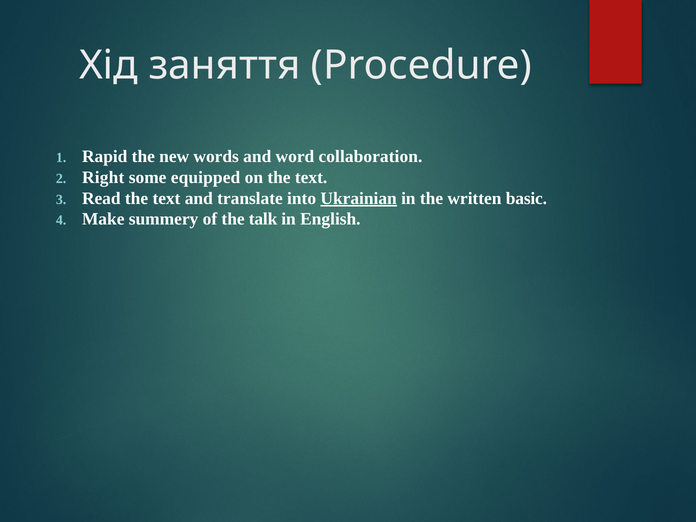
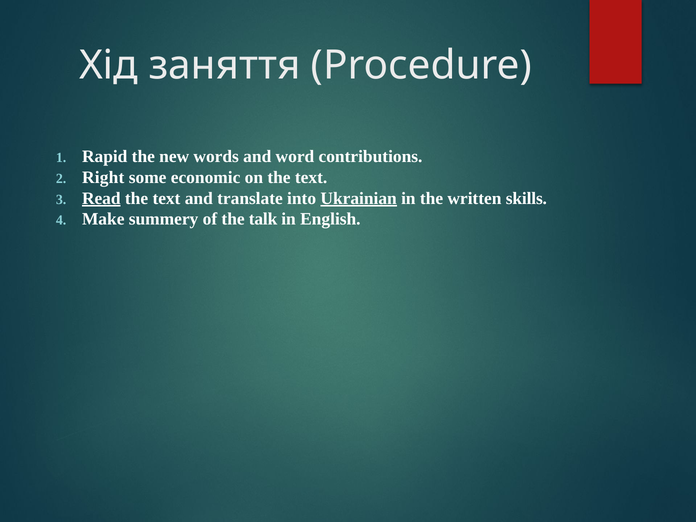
collaboration: collaboration -> contributions
equipped: equipped -> economic
Read underline: none -> present
basic: basic -> skills
